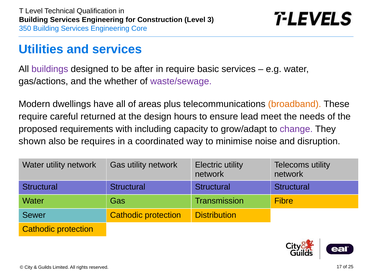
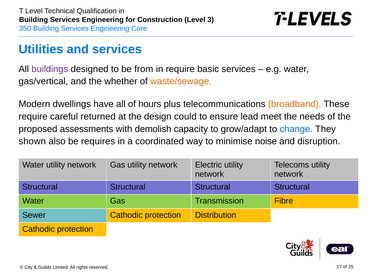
after: after -> from
gas/actions: gas/actions -> gas/vertical
waste/sewage colour: purple -> orange
areas: areas -> hours
hours: hours -> could
requirements: requirements -> assessments
including: including -> demolish
change colour: purple -> blue
